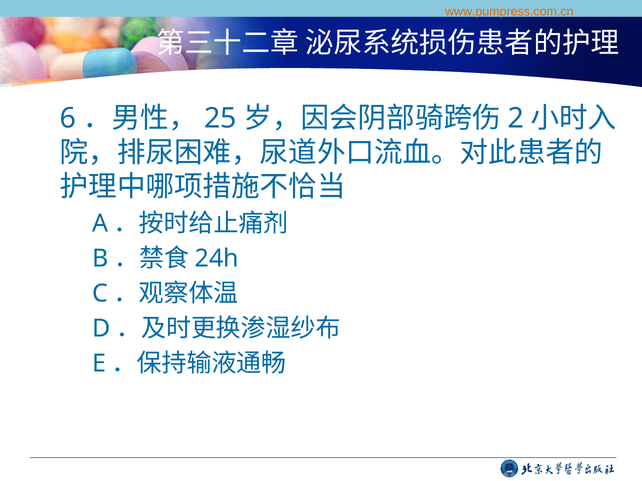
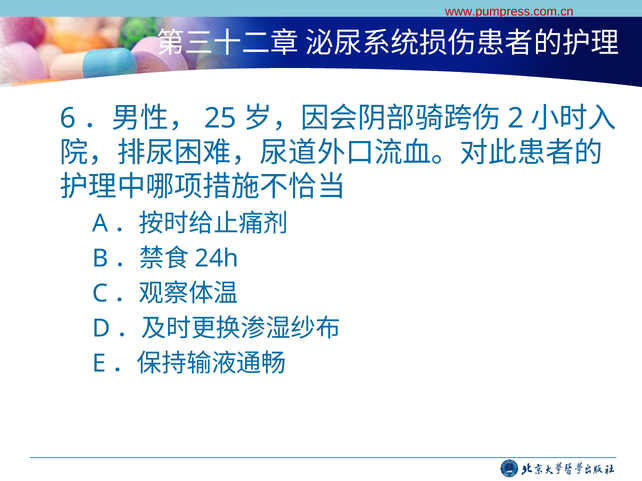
www.pumpress.com.cn colour: orange -> red
